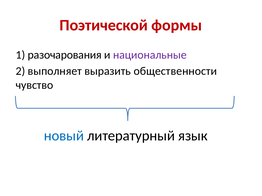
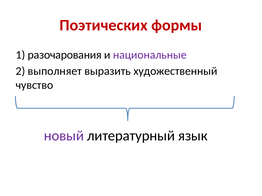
Поэтической: Поэтической -> Поэтических
общественности: общественности -> художественный
новый colour: blue -> purple
